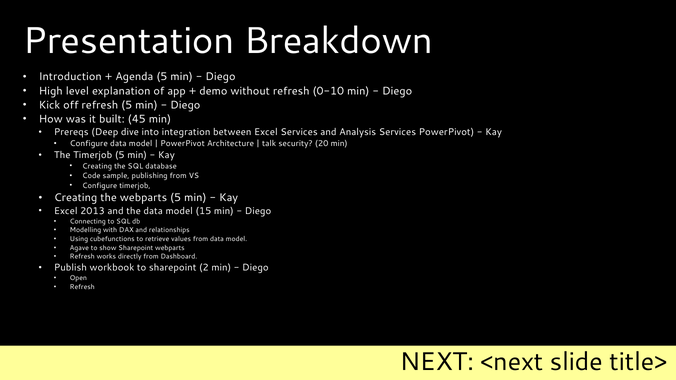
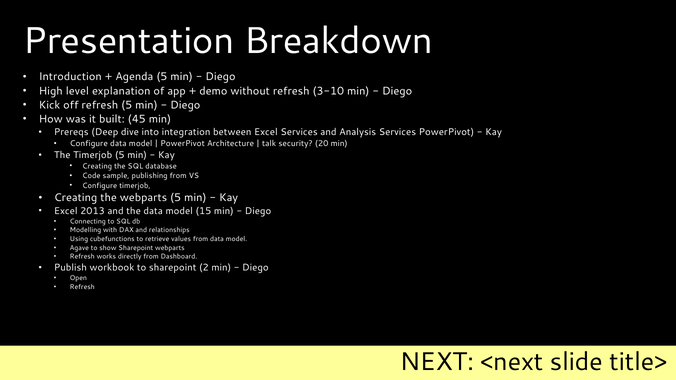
0-10: 0-10 -> 3-10
